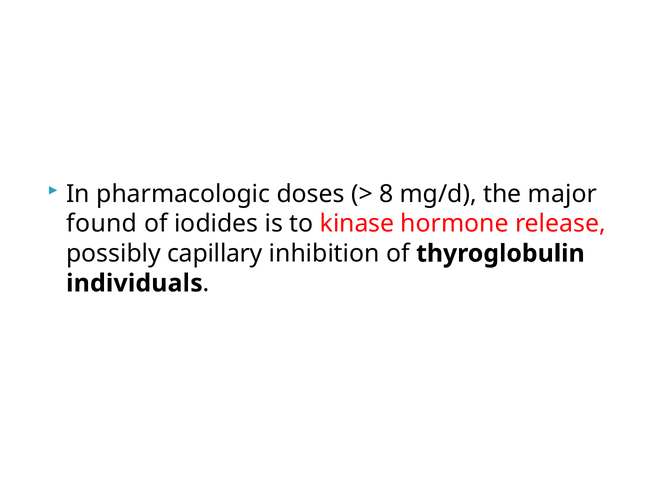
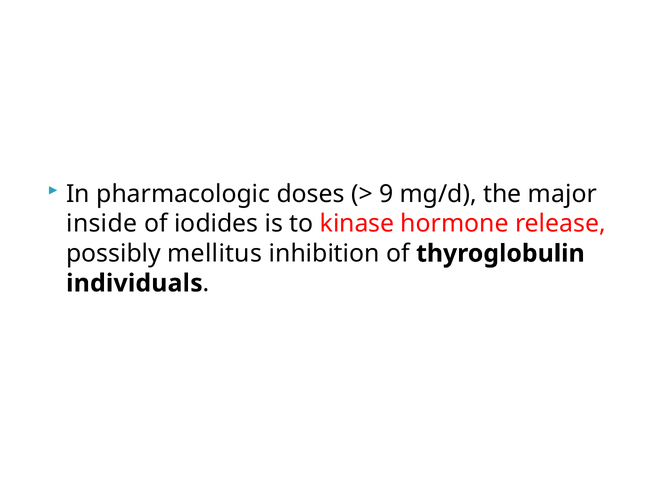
8: 8 -> 9
found: found -> inside
capillary: capillary -> mellitus
